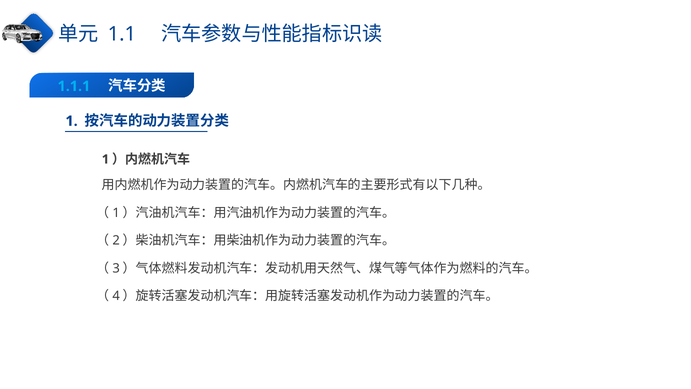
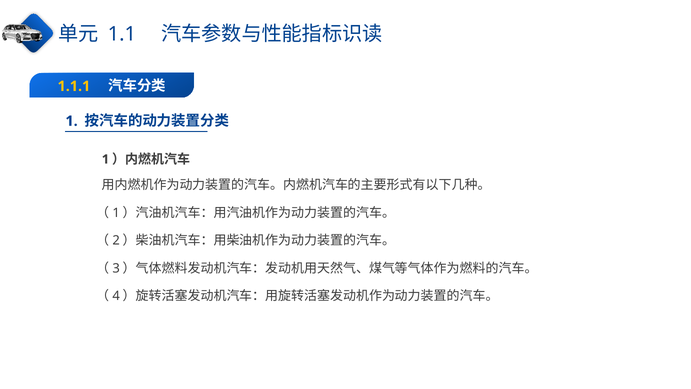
1.1.1 colour: light blue -> yellow
